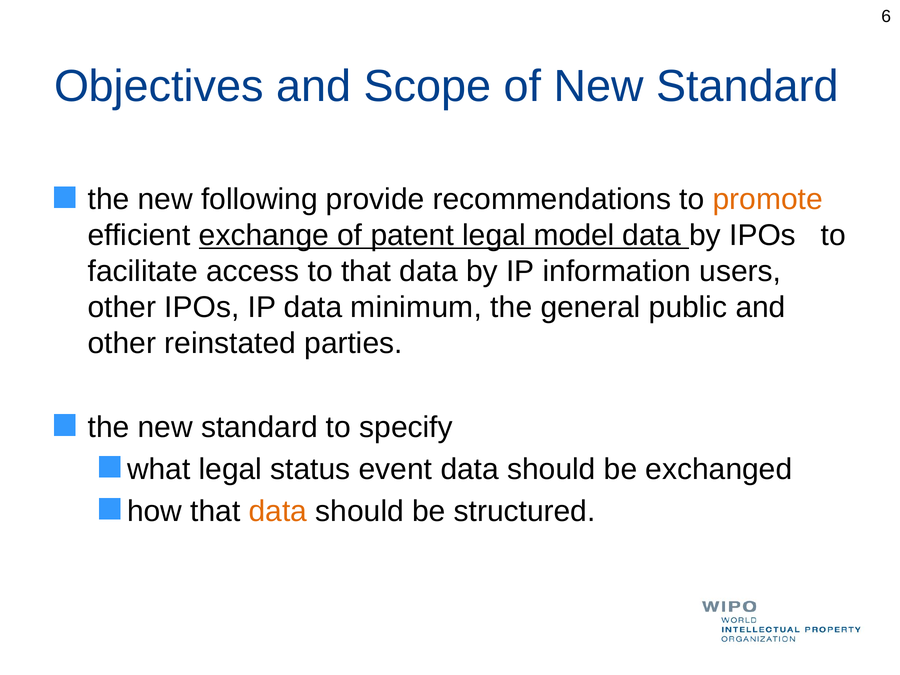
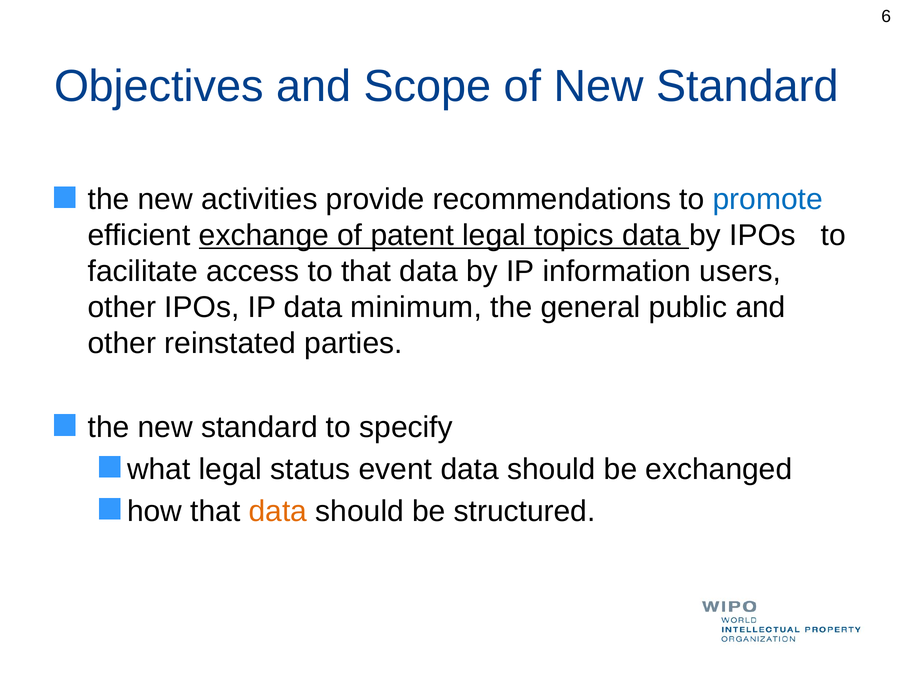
following: following -> activities
promote colour: orange -> blue
model: model -> topics
